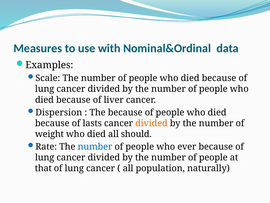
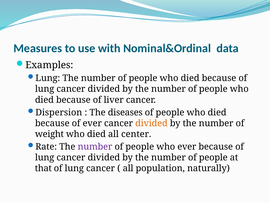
Scale at (48, 78): Scale -> Lung
The because: because -> diseases
of lasts: lasts -> ever
should: should -> center
number at (95, 146) colour: blue -> purple
